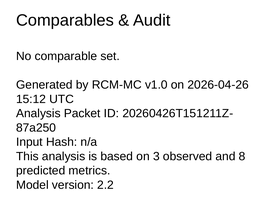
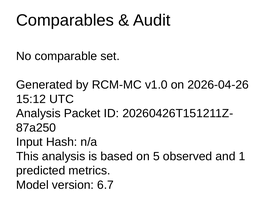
3: 3 -> 5
8: 8 -> 1
2.2: 2.2 -> 6.7
